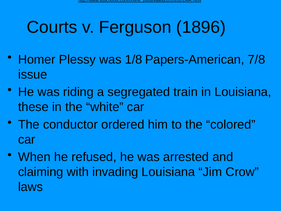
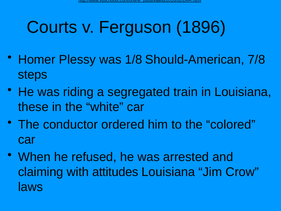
Papers-American: Papers-American -> Should-American
issue: issue -> steps
invading: invading -> attitudes
